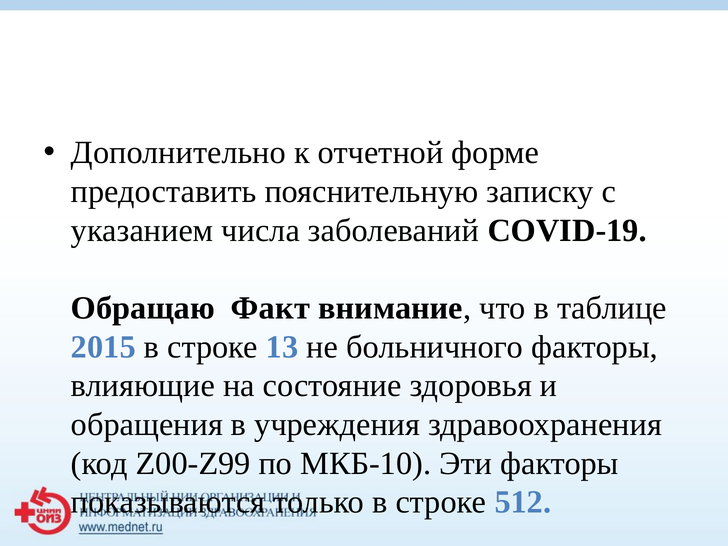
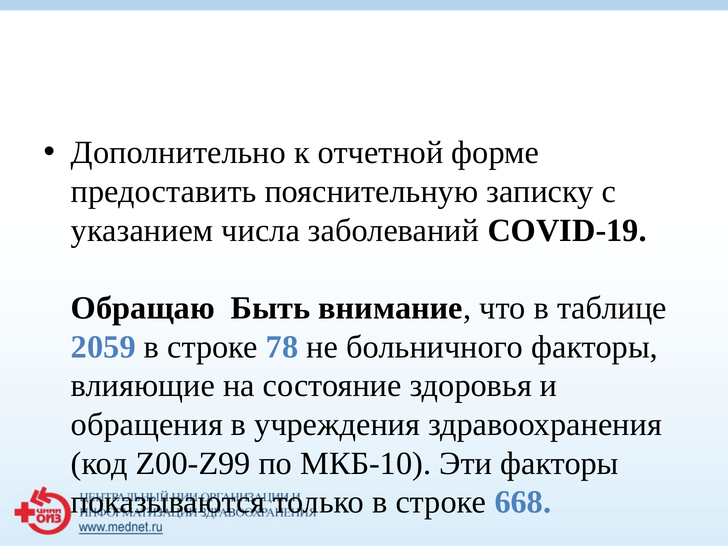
Факт: Факт -> Быть
2015: 2015 -> 2059
13: 13 -> 78
512: 512 -> 668
